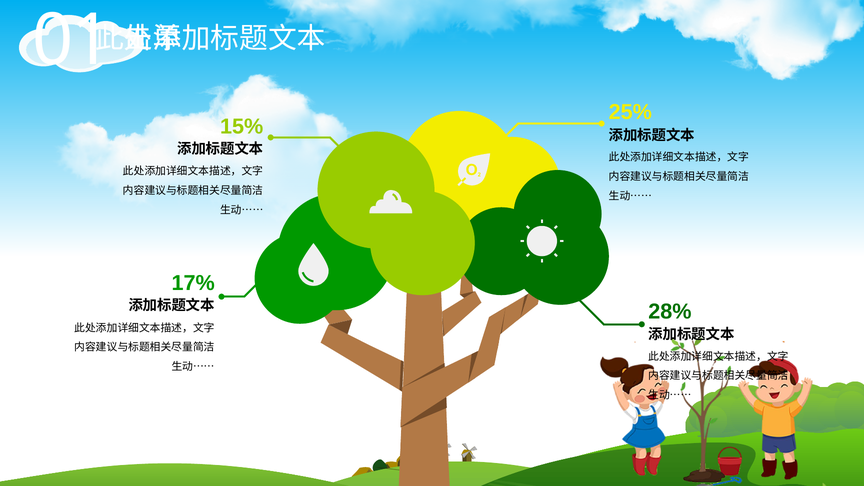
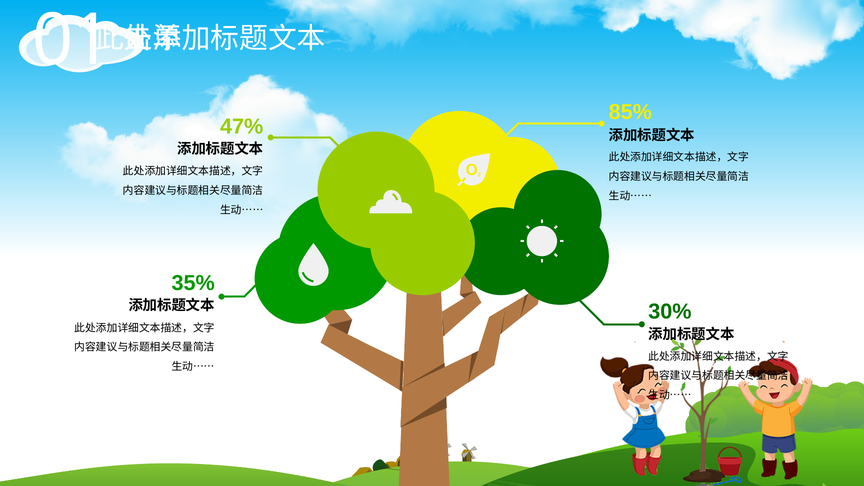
25%: 25% -> 85%
15%: 15% -> 47%
17%: 17% -> 35%
28%: 28% -> 30%
